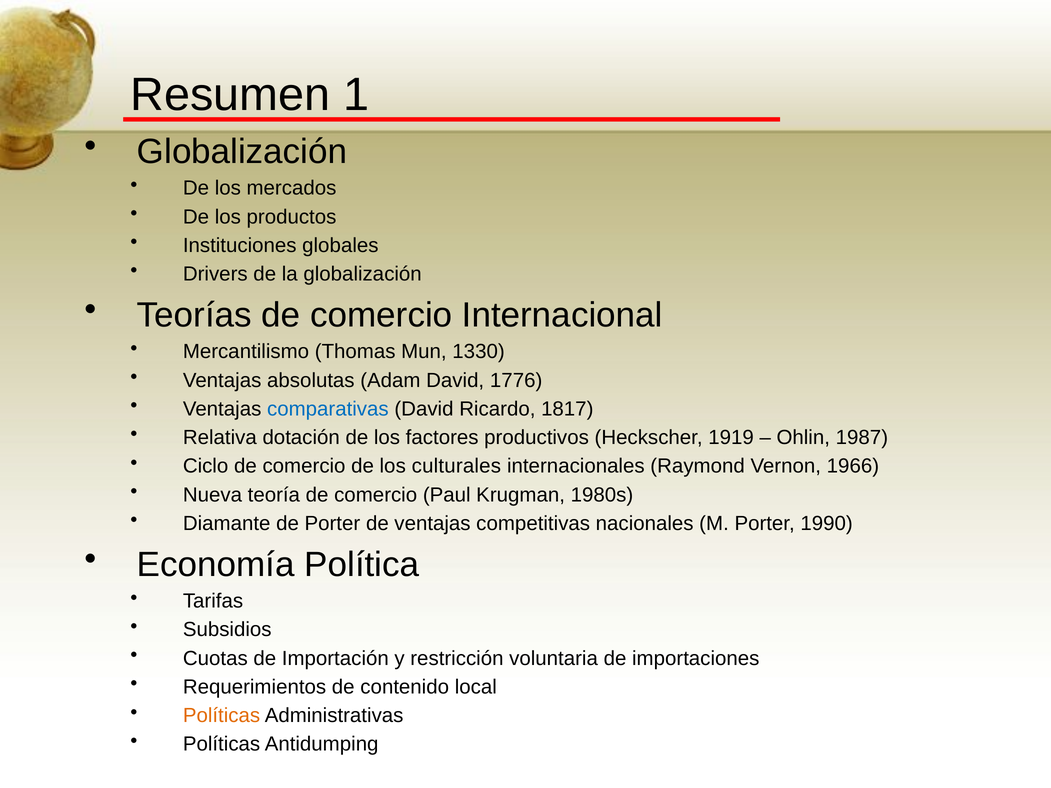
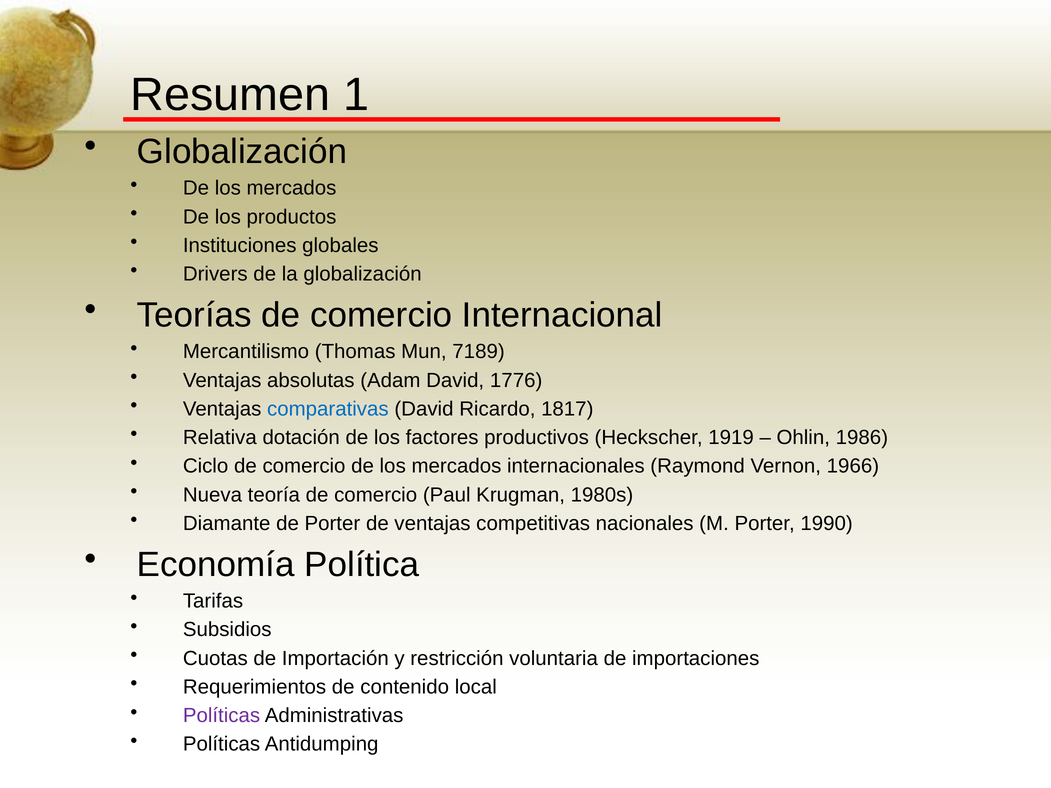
1330: 1330 -> 7189
1987: 1987 -> 1986
comercio de los culturales: culturales -> mercados
Políticas at (222, 716) colour: orange -> purple
